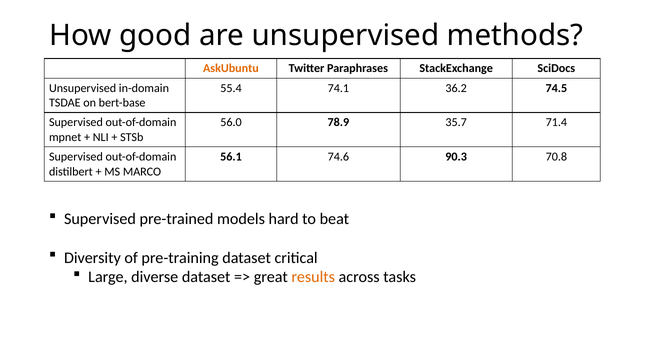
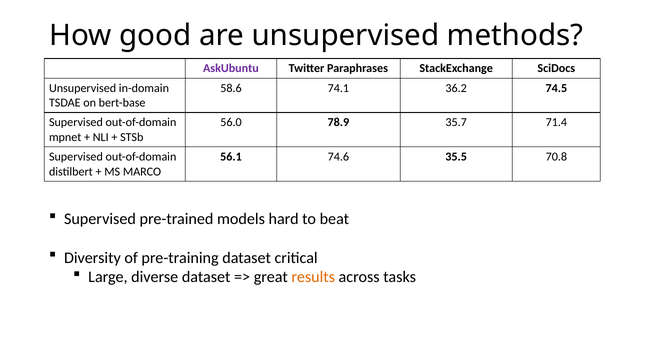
AskUbuntu colour: orange -> purple
55.4: 55.4 -> 58.6
90.3: 90.3 -> 35.5
